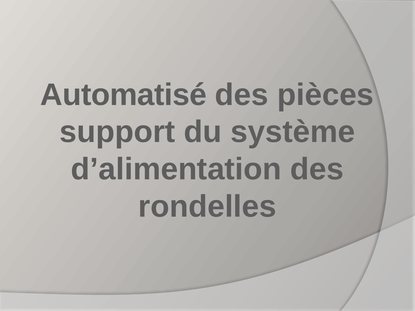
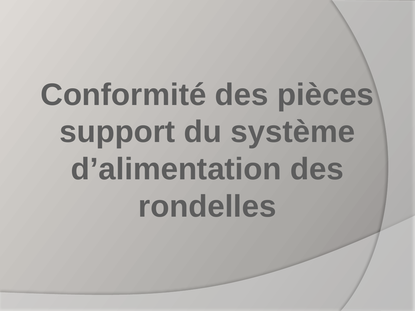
Automatisé: Automatisé -> Conformité
